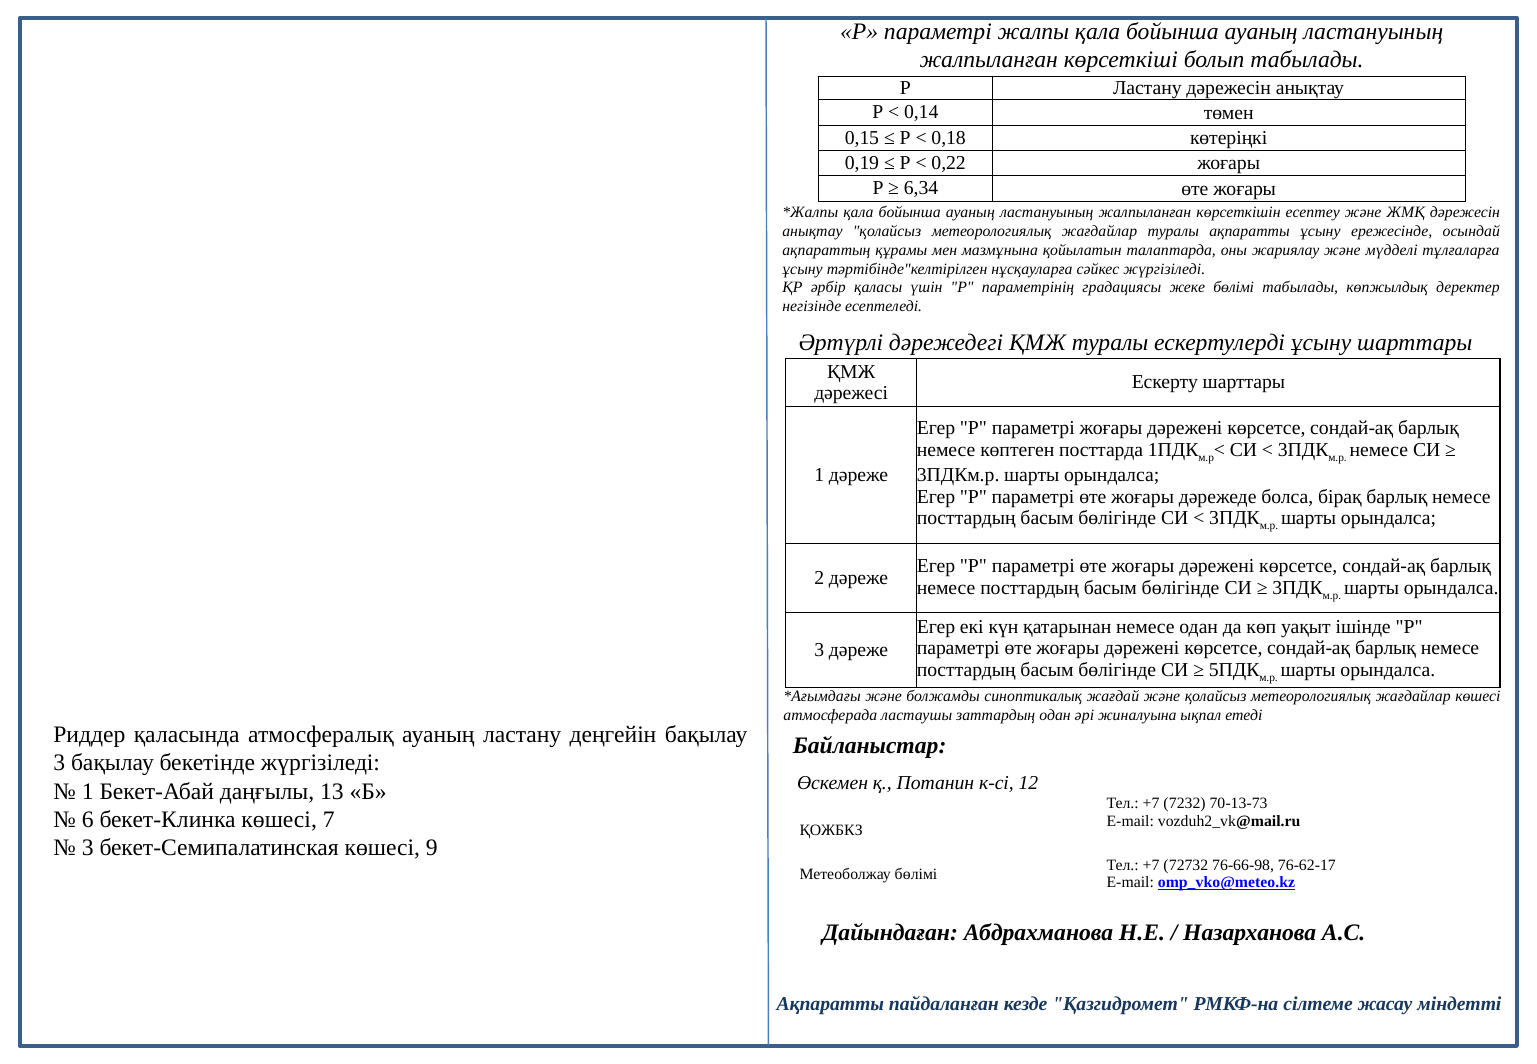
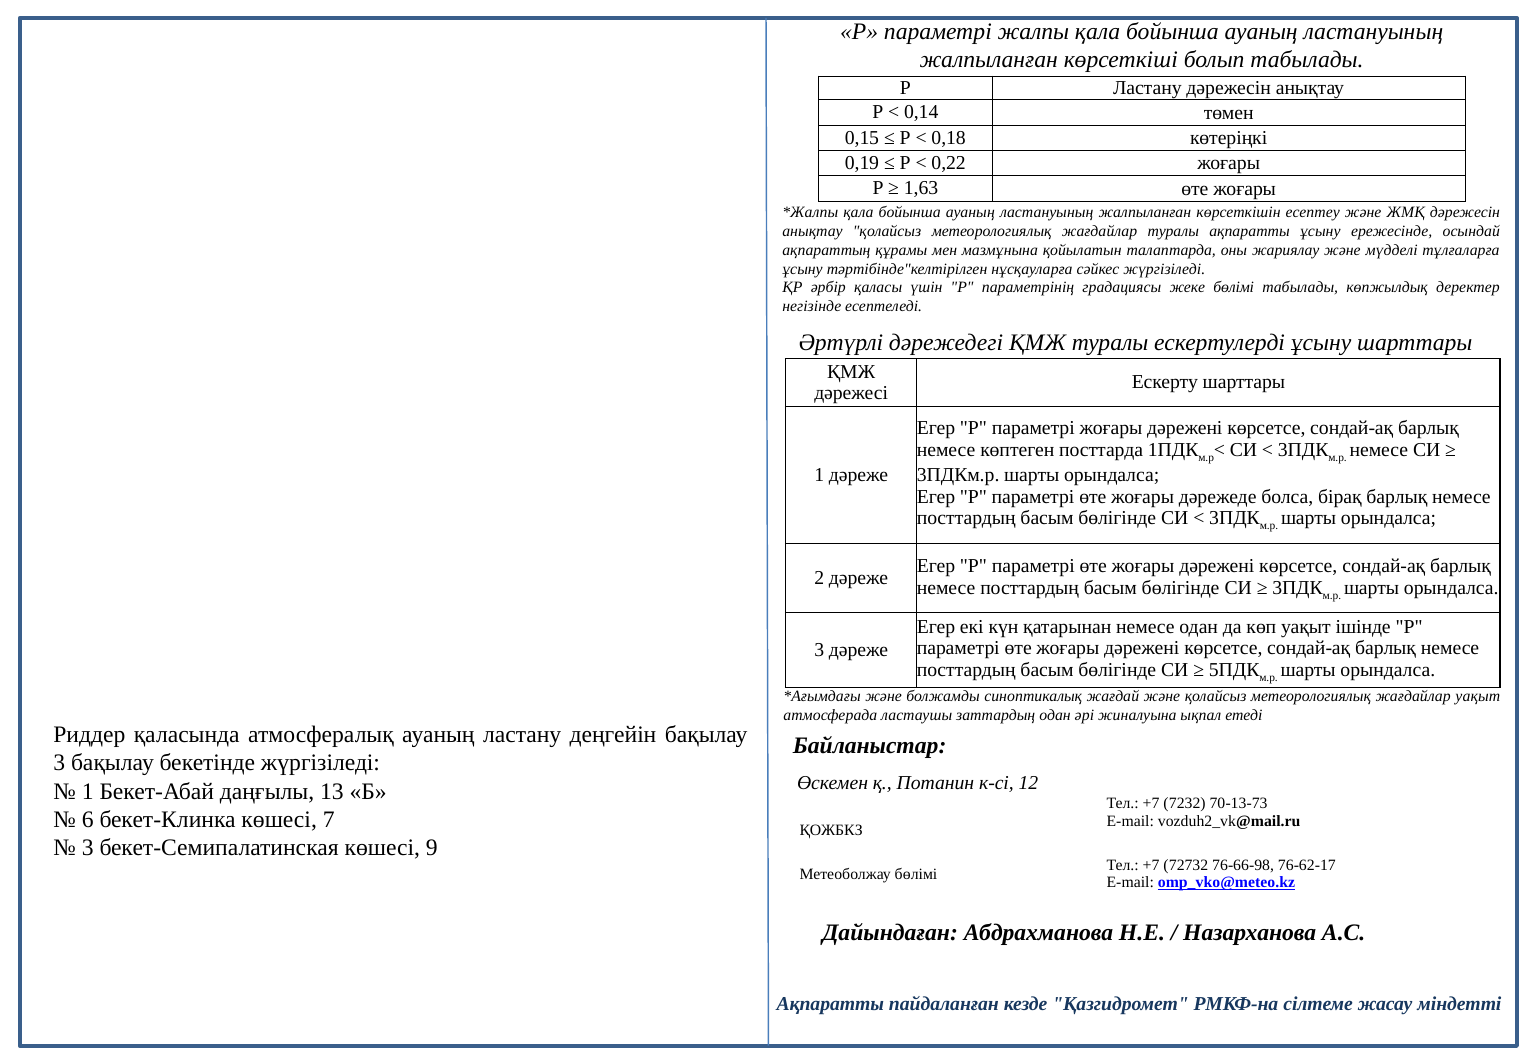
6,34: 6,34 -> 1,63
жағдайлар көшесі: көшесі -> уақыт
